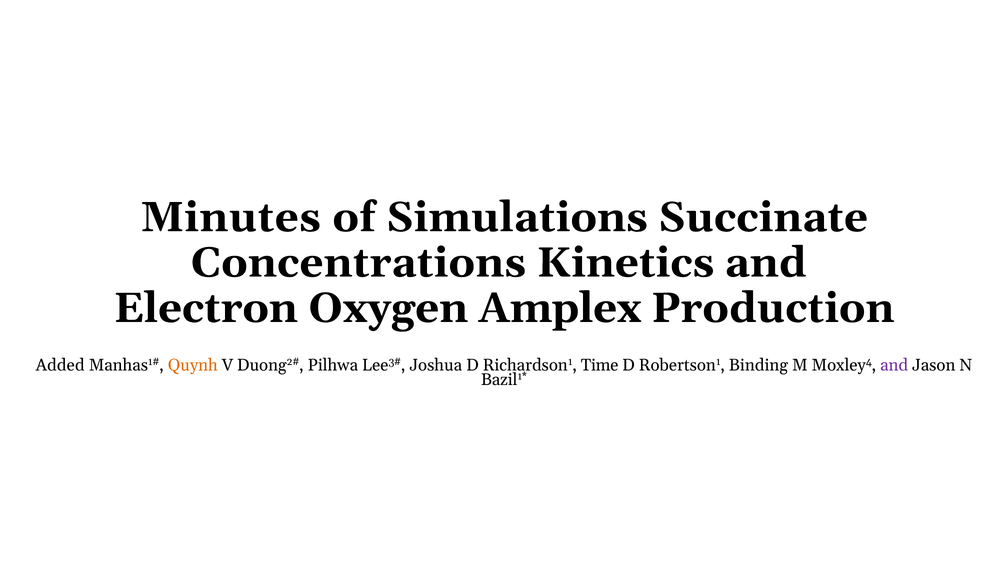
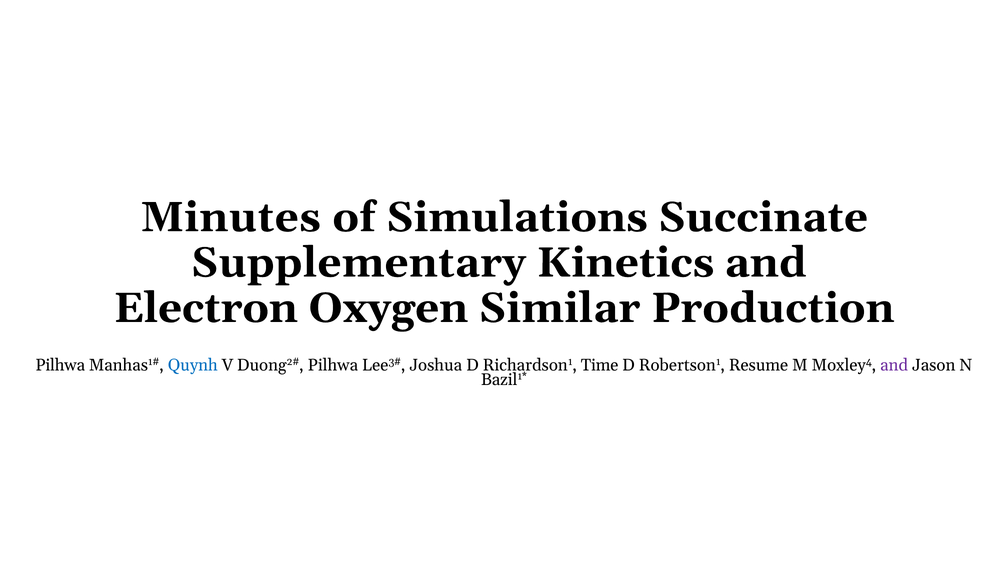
Concentrations: Concentrations -> Supplementary
Amplex: Amplex -> Similar
Added at (60, 365): Added -> Pilhwa
Quynh colour: orange -> blue
Binding: Binding -> Resume
